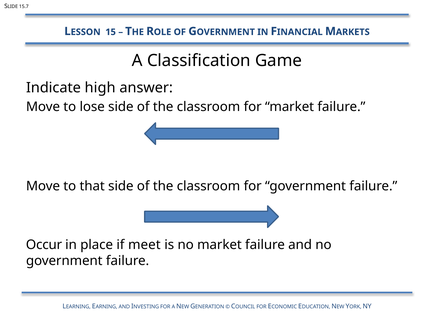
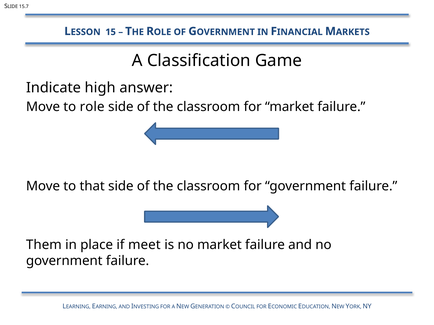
to lose: lose -> role
Occur: Occur -> Them
